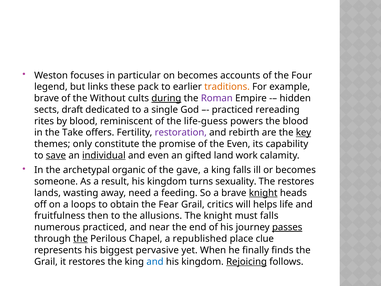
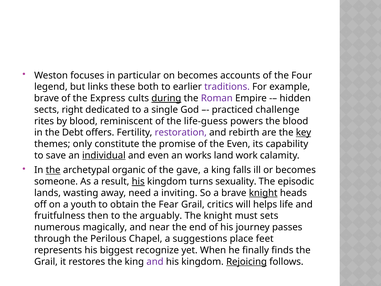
pack: pack -> both
traditions colour: orange -> purple
Without: Without -> Express
draft: draft -> right
rereading: rereading -> challenge
Take: Take -> Debt
save underline: present -> none
gifted: gifted -> works
the at (53, 170) underline: none -> present
his at (138, 181) underline: none -> present
The restores: restores -> episodic
feeding: feeding -> inviting
loops: loops -> youth
allusions: allusions -> arguably
must falls: falls -> sets
numerous practiced: practiced -> magically
passes underline: present -> none
the at (80, 239) underline: present -> none
republished: republished -> suggestions
clue: clue -> feet
pervasive: pervasive -> recognize
and at (155, 261) colour: blue -> purple
